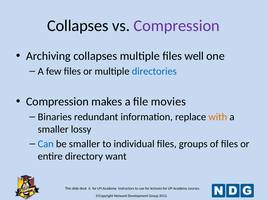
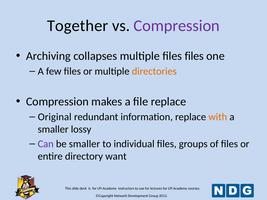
Collapses at (78, 26): Collapses -> Together
files well: well -> files
directories colour: blue -> orange
file movies: movies -> replace
Binaries: Binaries -> Original
Can colour: blue -> purple
